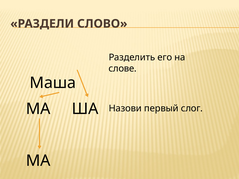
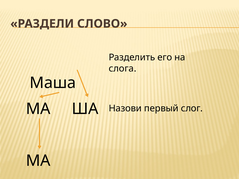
слове: слове -> слога
